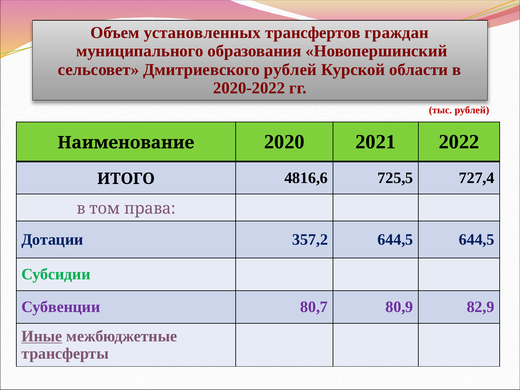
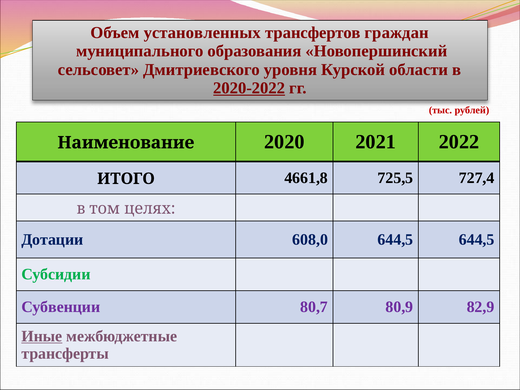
Дмитриевского рублей: рублей -> уровня
2020-2022 underline: none -> present
4816,6: 4816,6 -> 4661,8
права: права -> целях
357,2: 357,2 -> 608,0
